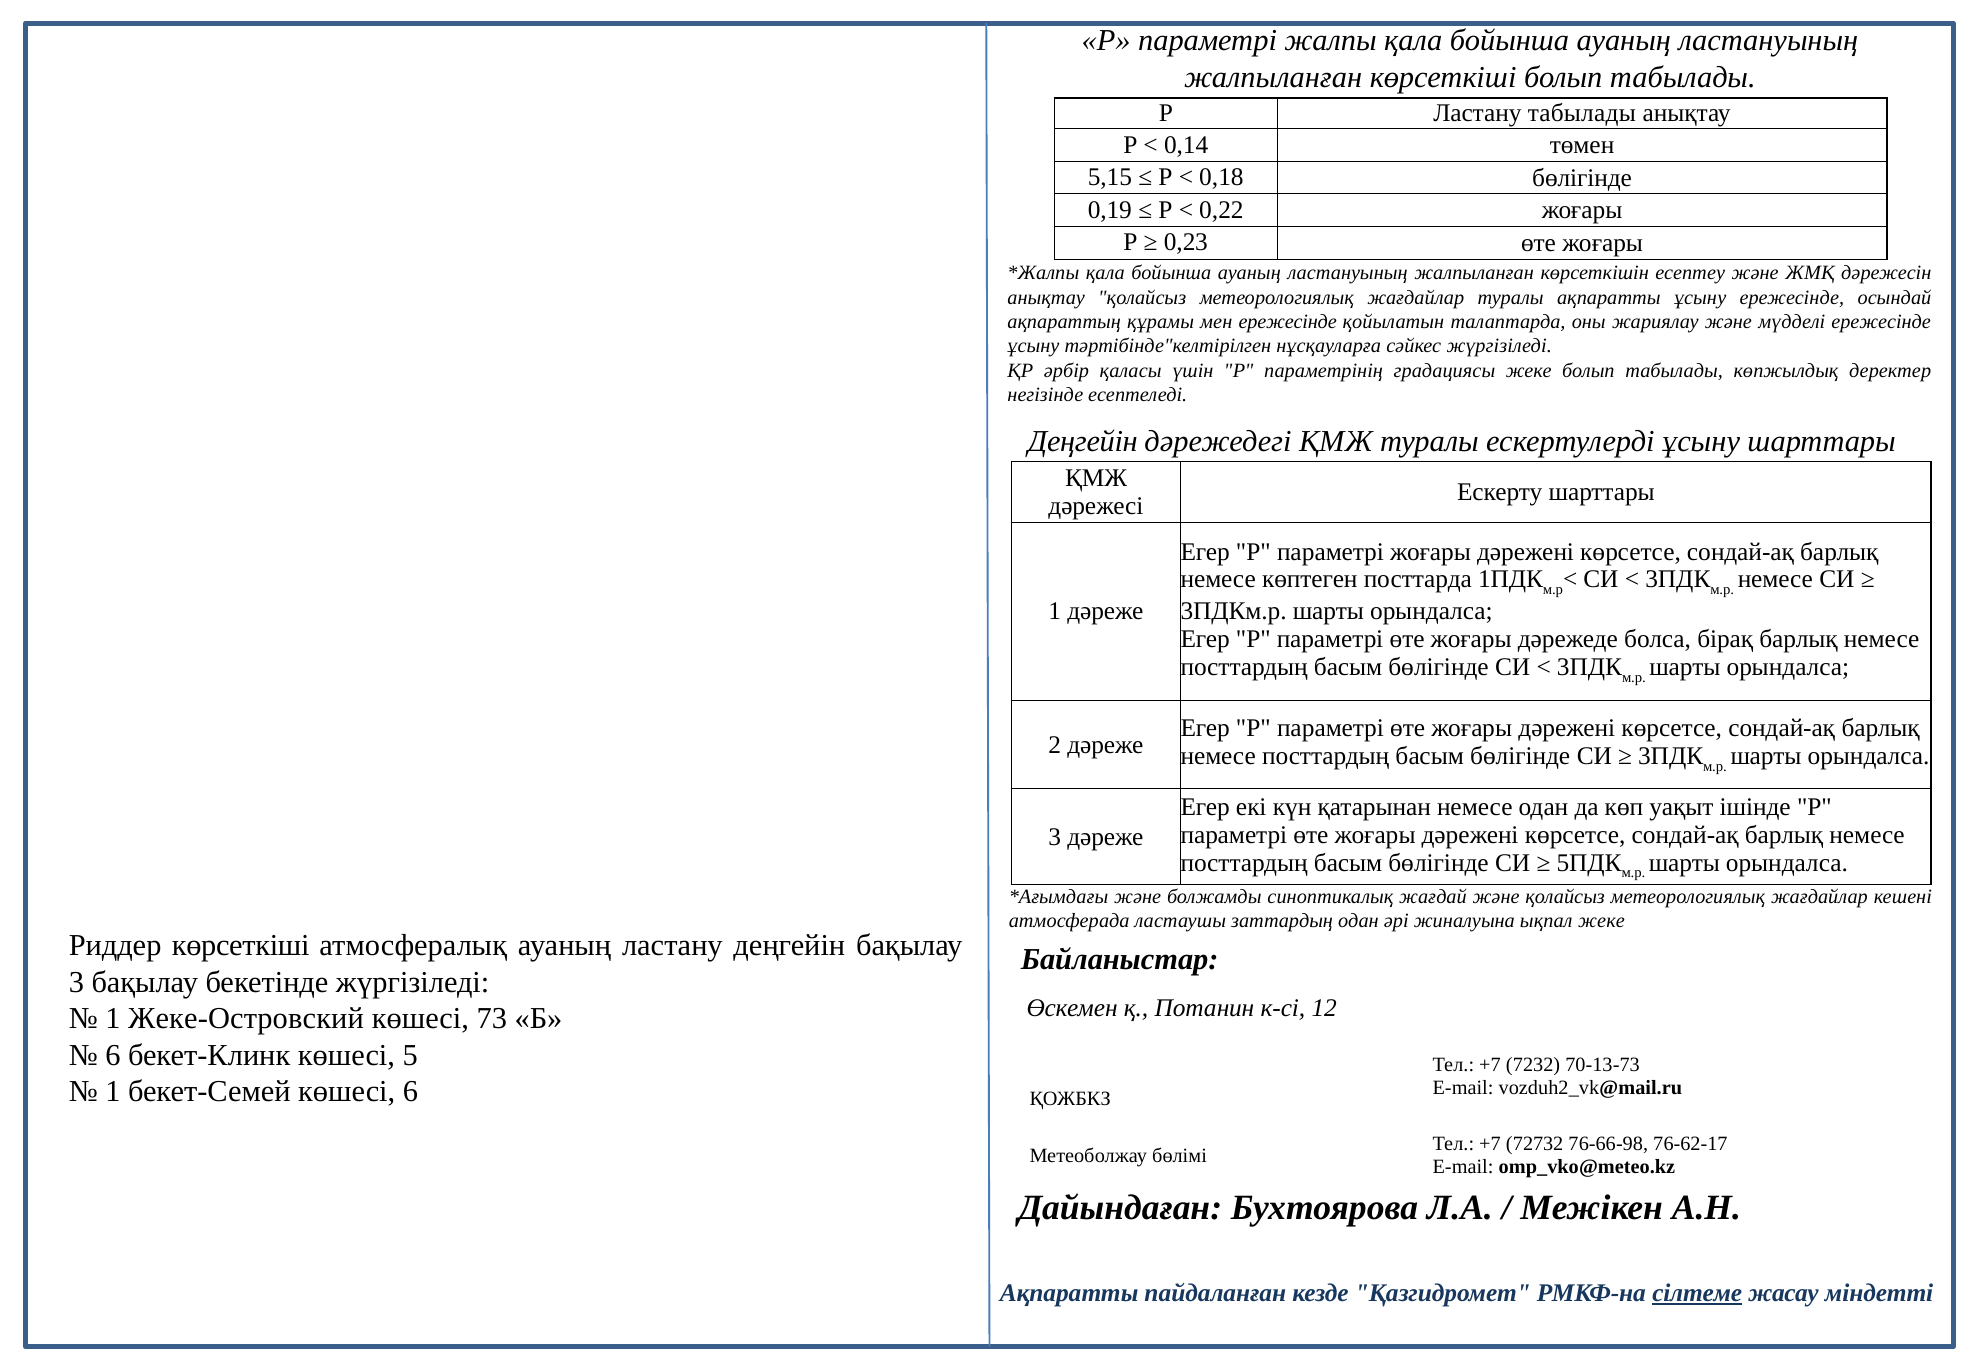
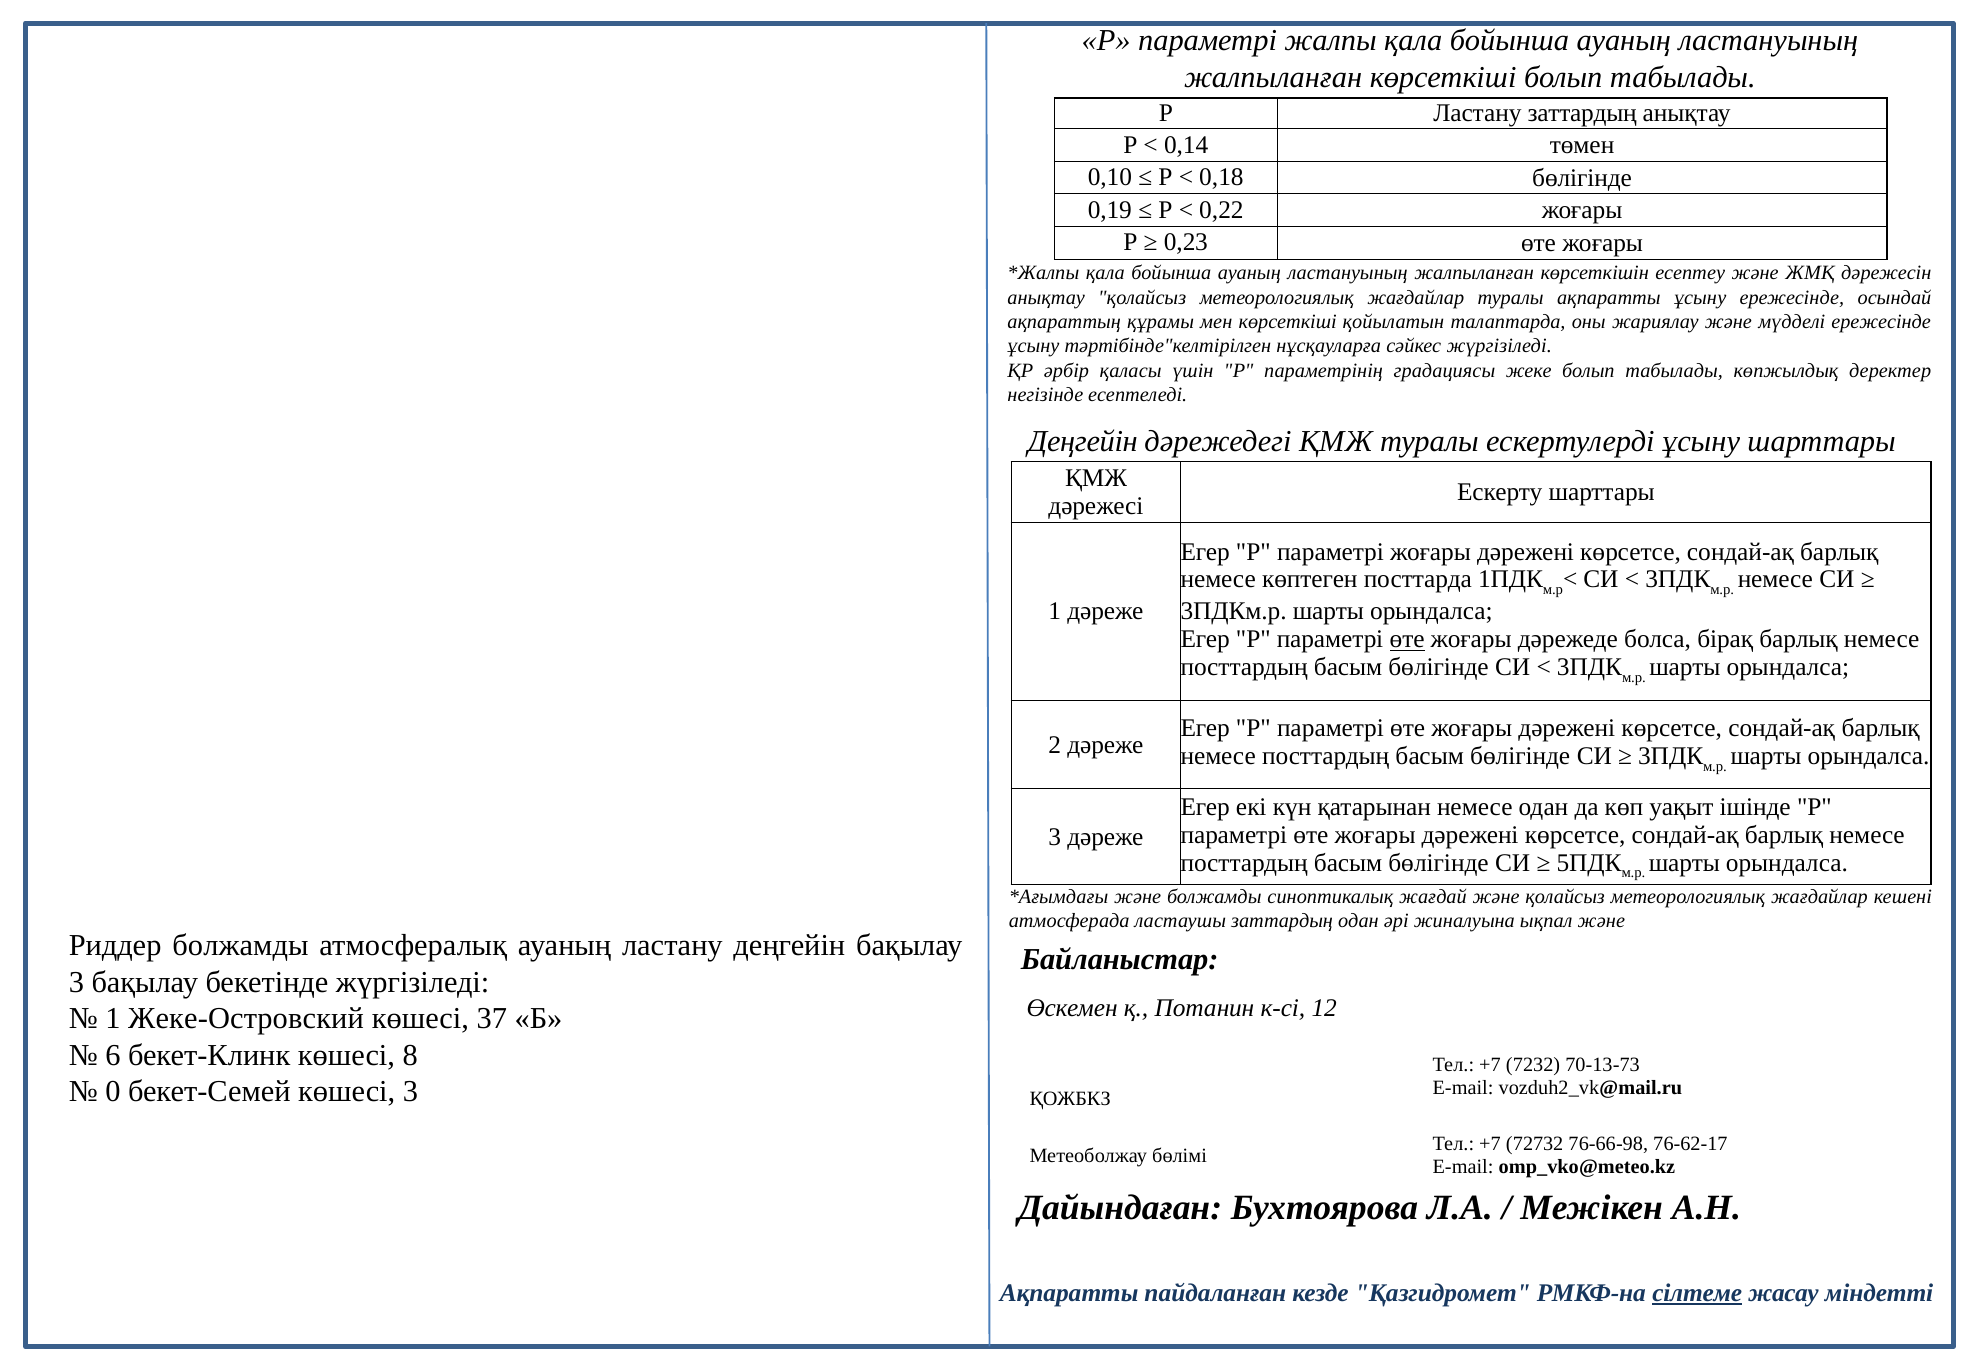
Ластану табылады: табылады -> заттардың
5,15: 5,15 -> 0,10
мен ережесінде: ережесінде -> көрсеткіші
өте at (1407, 640) underline: none -> present
ықпал жеке: жеке -> және
Риддер көрсеткіші: көрсеткіші -> болжамды
73: 73 -> 37
5: 5 -> 8
1 at (113, 1092): 1 -> 0
көшесі 6: 6 -> 3
